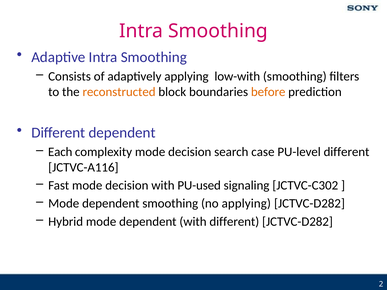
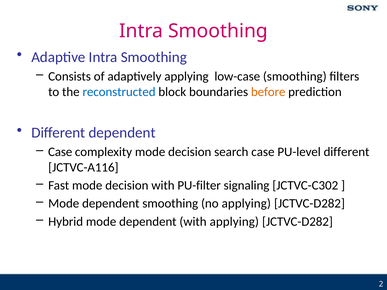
low-with: low-with -> low-case
reconstructed colour: orange -> blue
Each at (60, 152): Each -> Case
PU-used: PU-used -> PU-filter
with different: different -> applying
